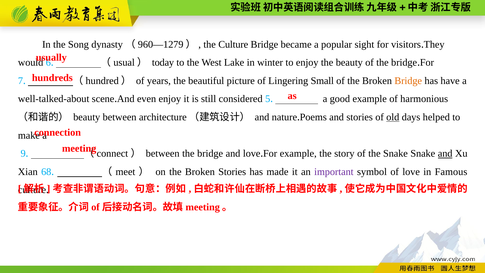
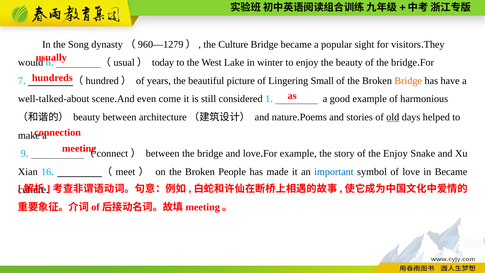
even enjoy: enjoy -> come
5: 5 -> 1
the Snake: Snake -> Enjoy
and at (445, 153) underline: present -> none
68: 68 -> 16
Broken Stories: Stories -> People
important colour: purple -> blue
in Famous: Famous -> Became
